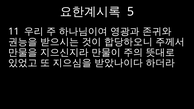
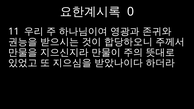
5: 5 -> 0
